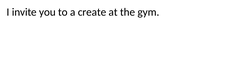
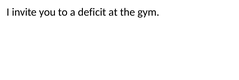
create: create -> deficit
